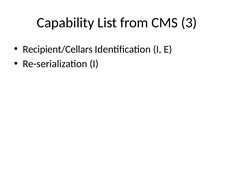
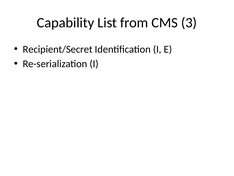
Recipient/Cellars: Recipient/Cellars -> Recipient/Secret
